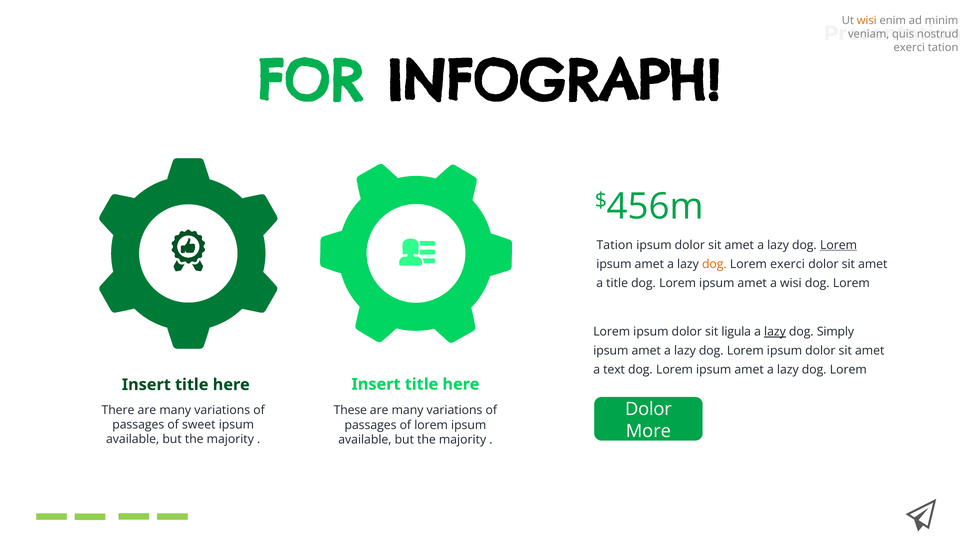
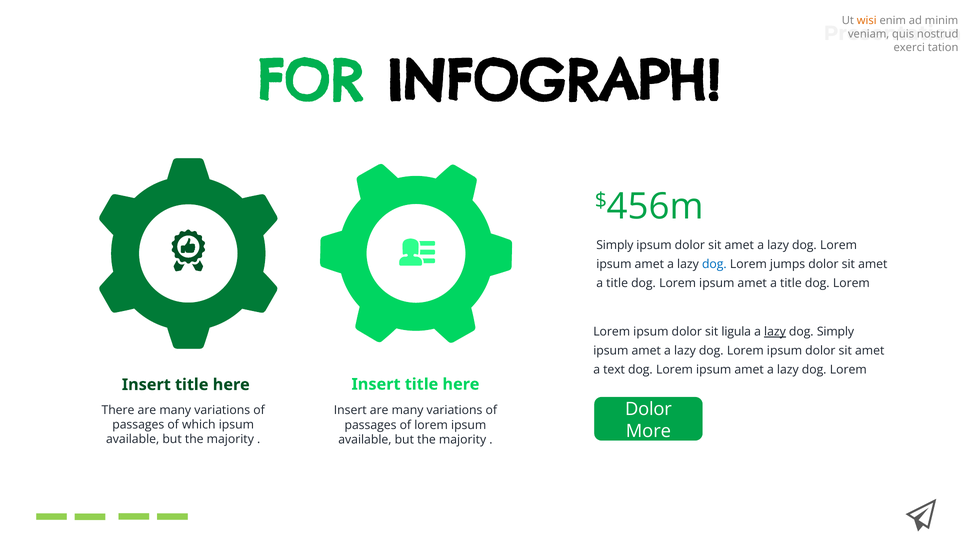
Tation at (615, 245): Tation -> Simply
Lorem at (839, 245) underline: present -> none
dog at (714, 264) colour: orange -> blue
Lorem exerci: exerci -> jumps
ipsum amet a wisi: wisi -> title
These at (350, 411): These -> Insert
sweet: sweet -> which
